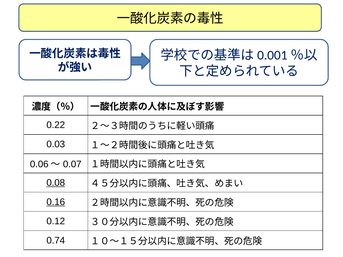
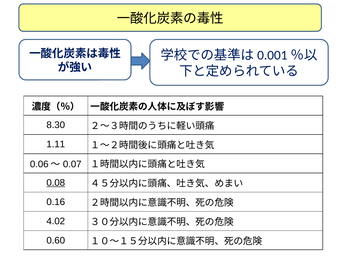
0.22: 0.22 -> 8.30
0.03: 0.03 -> 1.11
0.16 underline: present -> none
0.12: 0.12 -> 4.02
0.74: 0.74 -> 0.60
